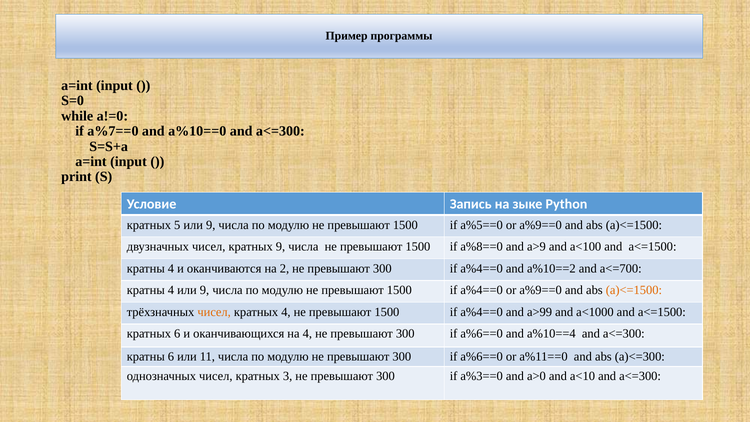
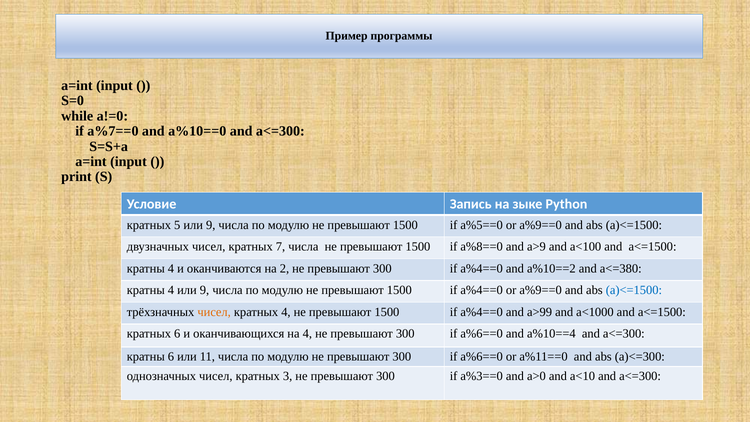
кратных 9: 9 -> 7
a<=700: a<=700 -> a<=380
a)<=1500 at (634, 290) colour: orange -> blue
